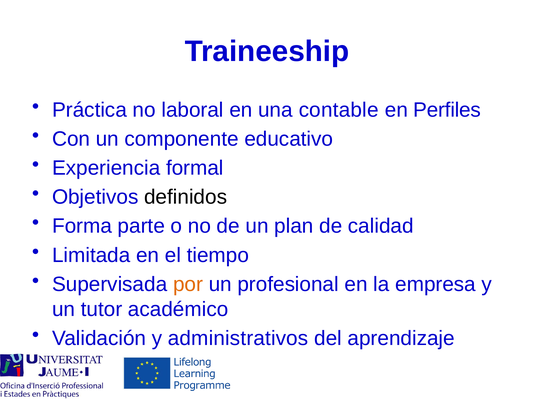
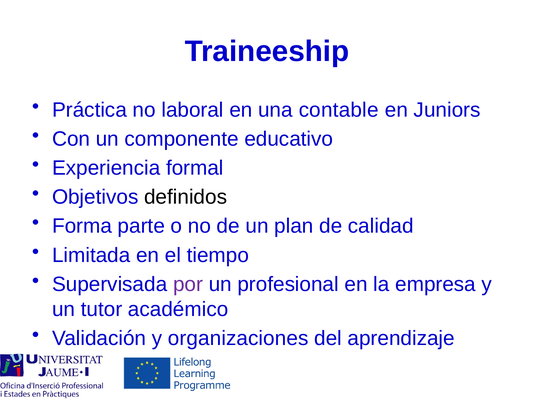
Perfiles: Perfiles -> Juniors
por colour: orange -> purple
administrativos: administrativos -> organizaciones
